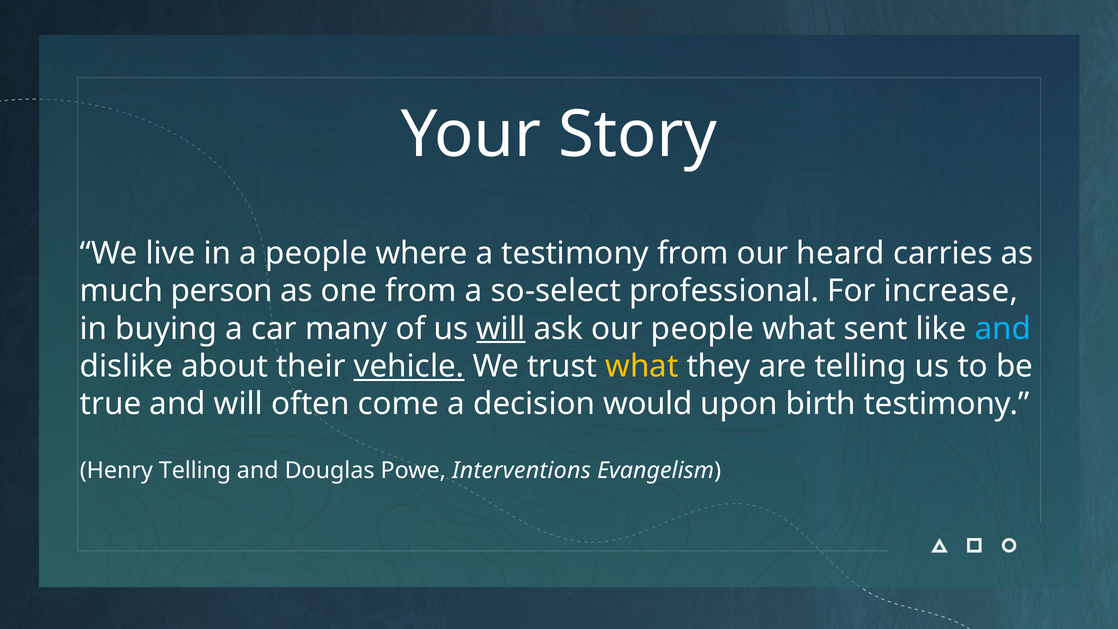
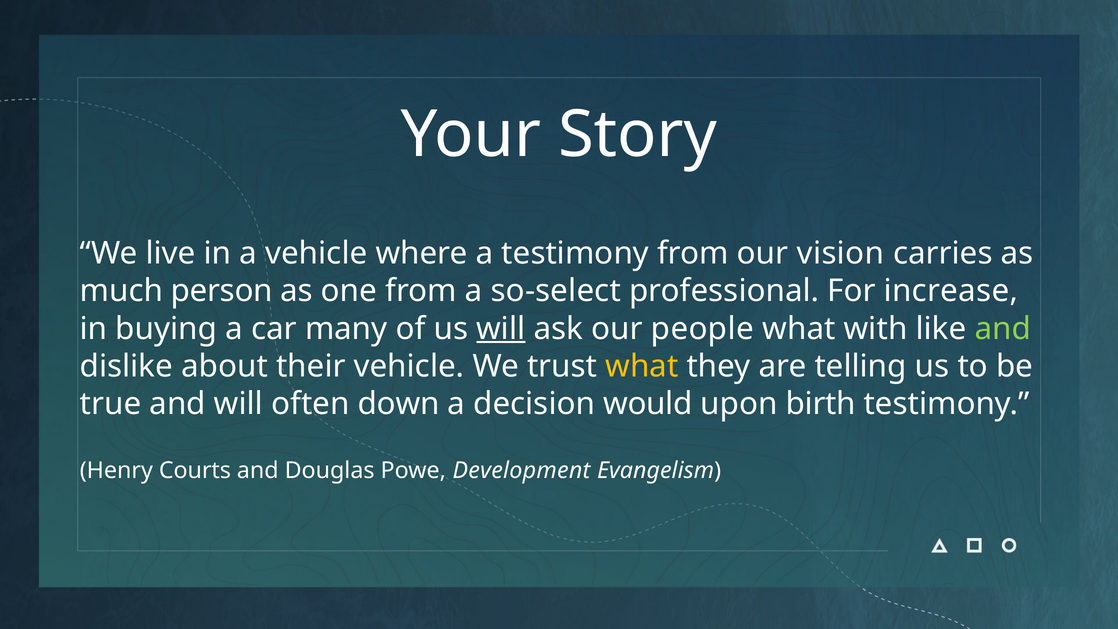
a people: people -> vehicle
heard: heard -> vision
sent: sent -> with
and at (1003, 329) colour: light blue -> light green
vehicle at (409, 366) underline: present -> none
come: come -> down
Henry Telling: Telling -> Courts
Interventions: Interventions -> Development
